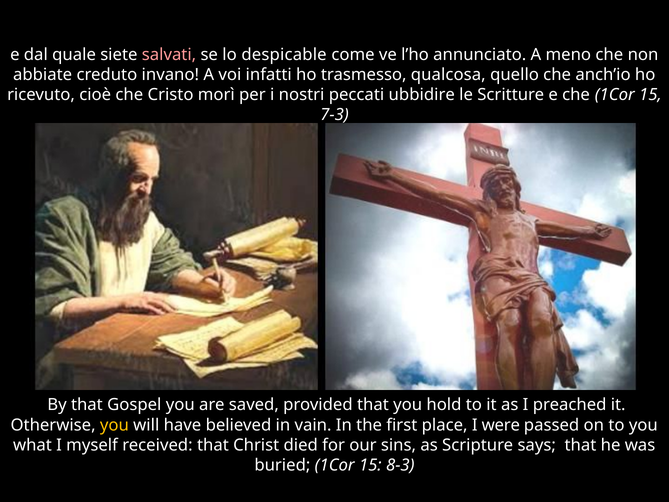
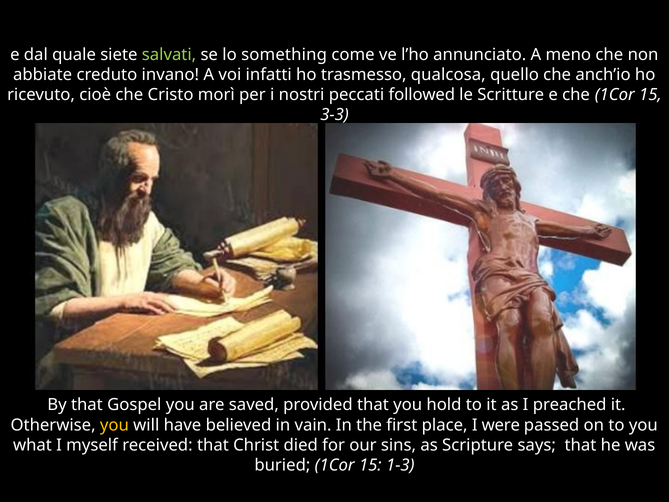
salvati colour: pink -> light green
despicable: despicable -> something
ubbidire: ubbidire -> followed
7-3: 7-3 -> 3-3
8-3: 8-3 -> 1-3
